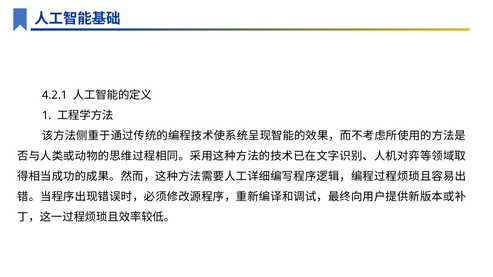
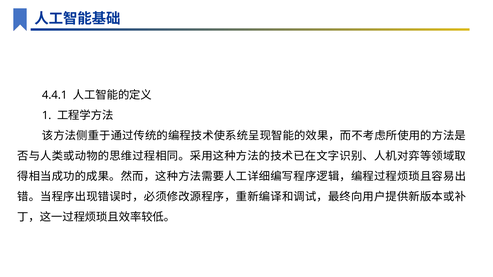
4.2.1: 4.2.1 -> 4.4.1
